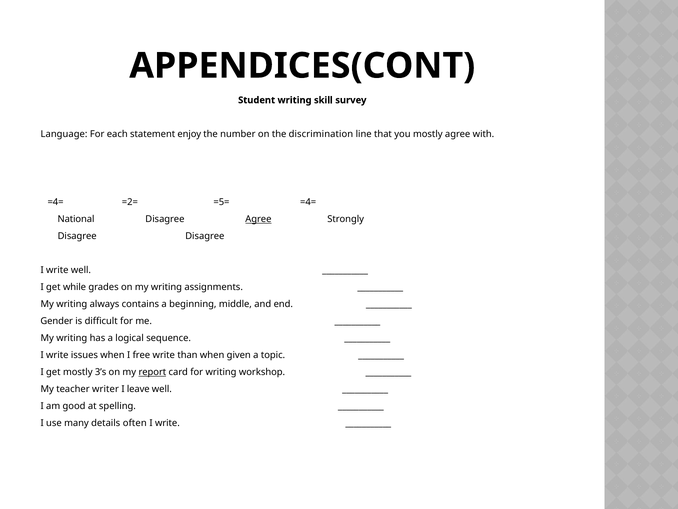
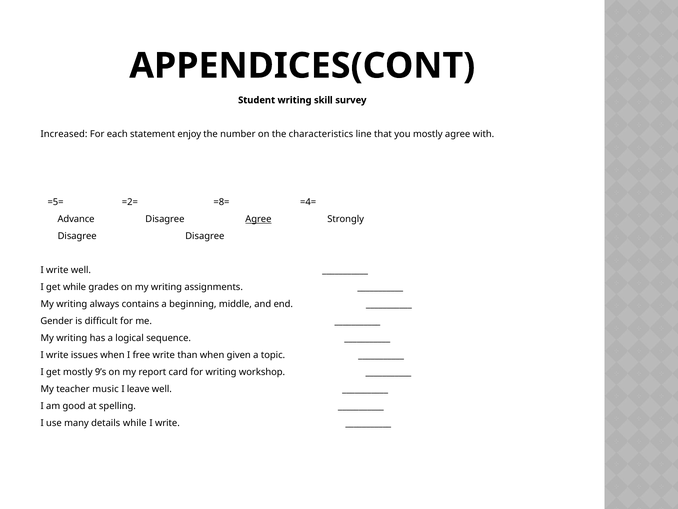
Language: Language -> Increased
discrimination: discrimination -> characteristics
=4= at (56, 202): =4= -> =5=
=5=: =5= -> =8=
National: National -> Advance
3’s: 3’s -> 9’s
report underline: present -> none
writer: writer -> music
details often: often -> while
